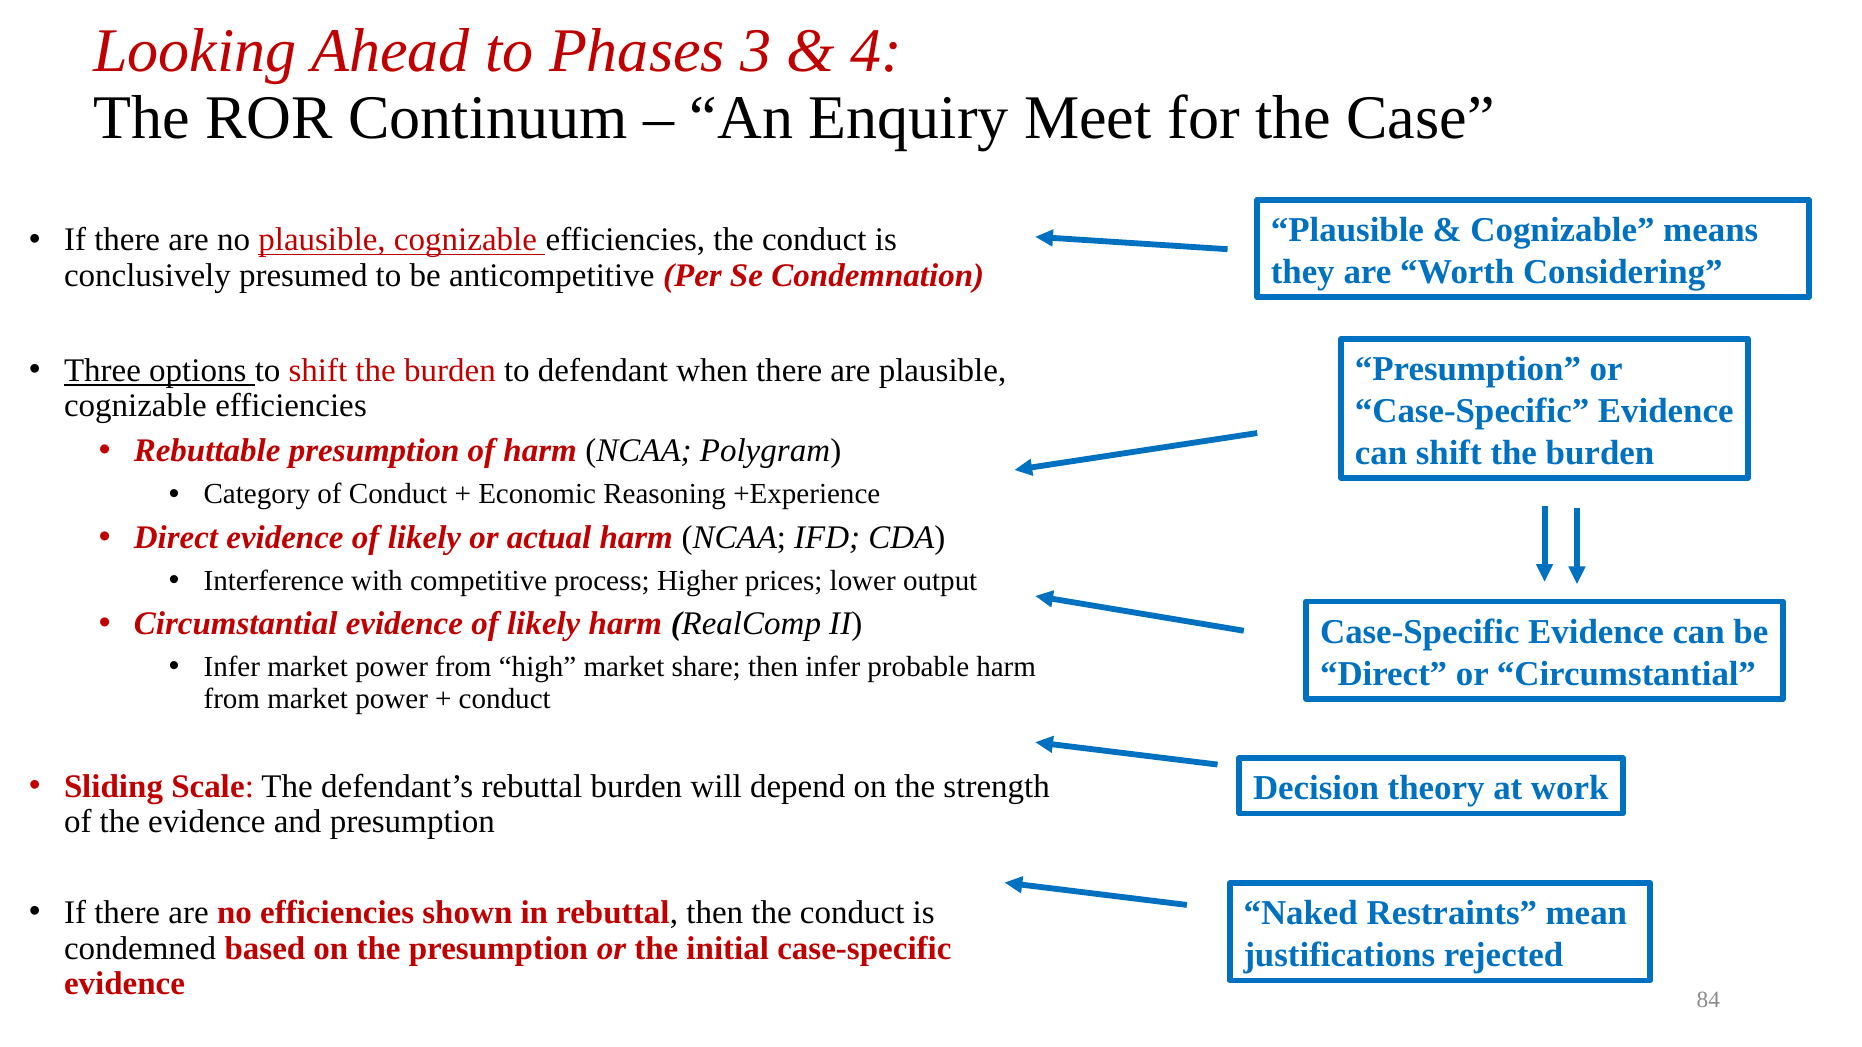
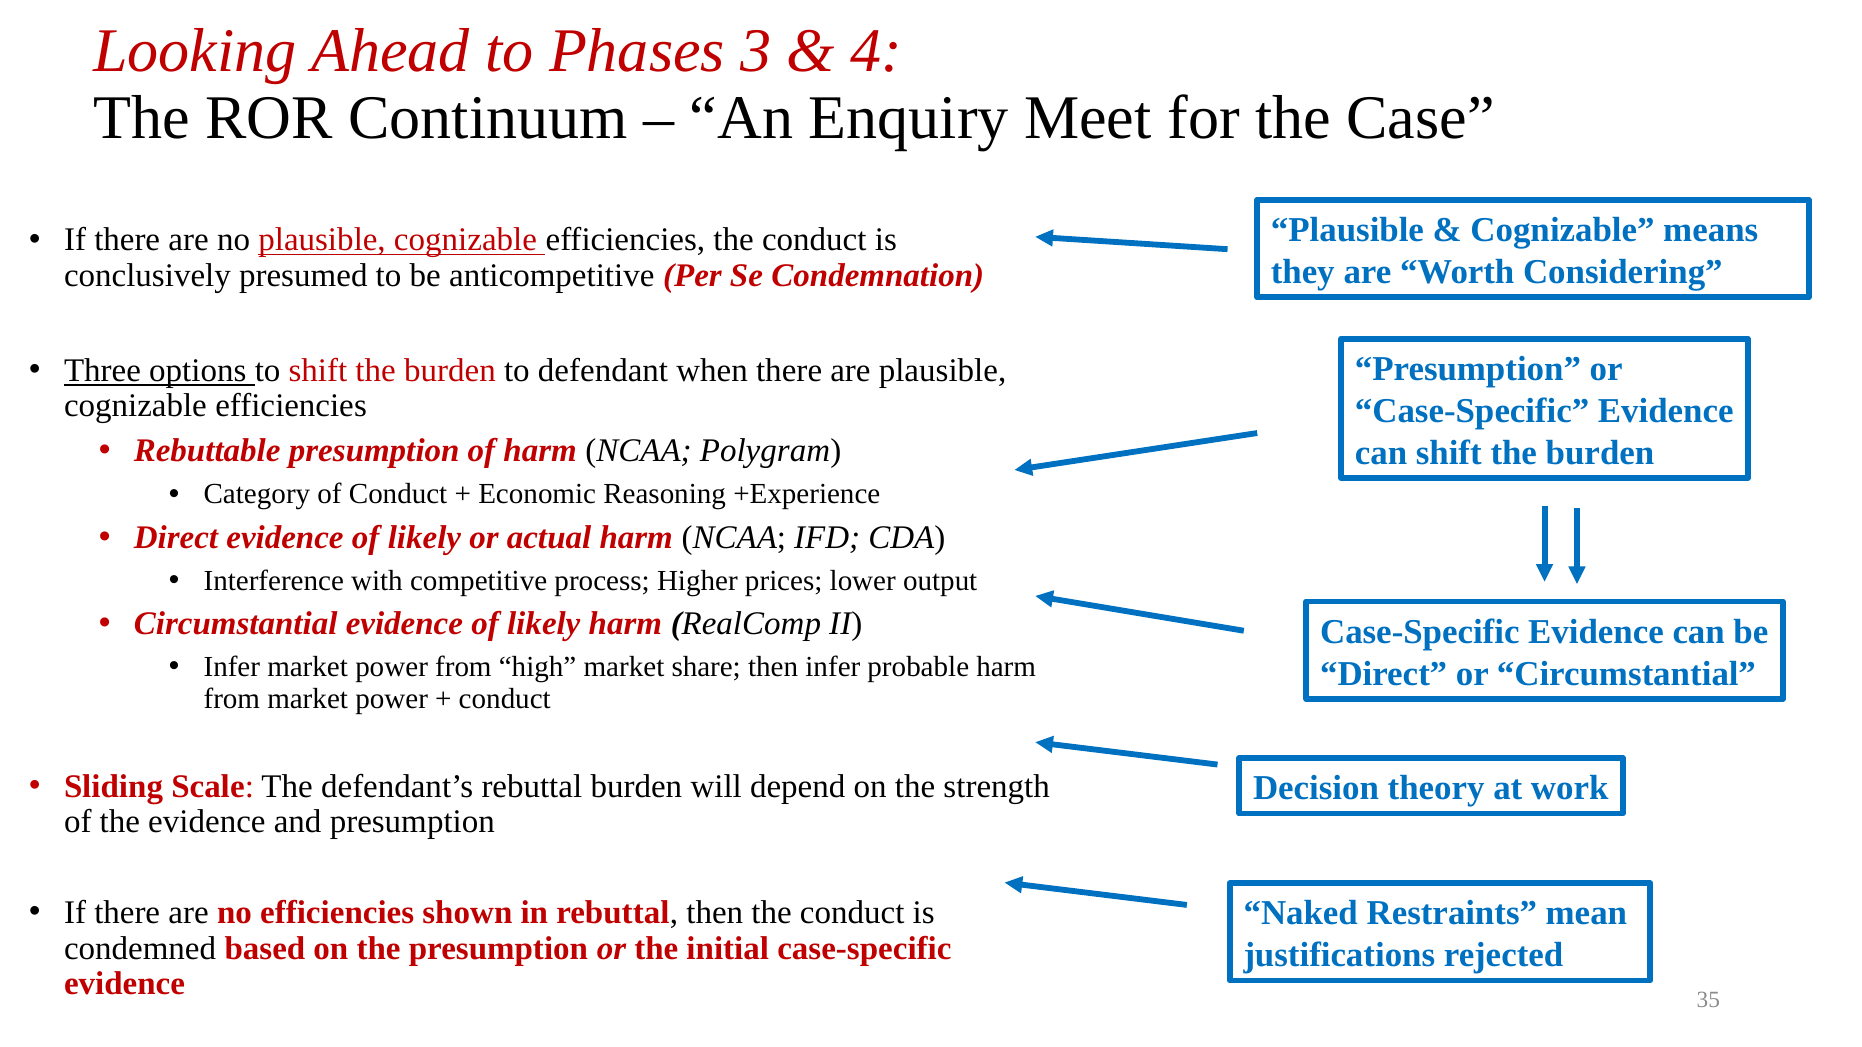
84: 84 -> 35
